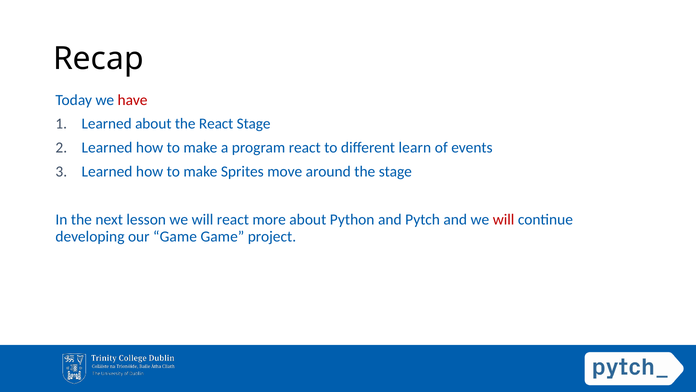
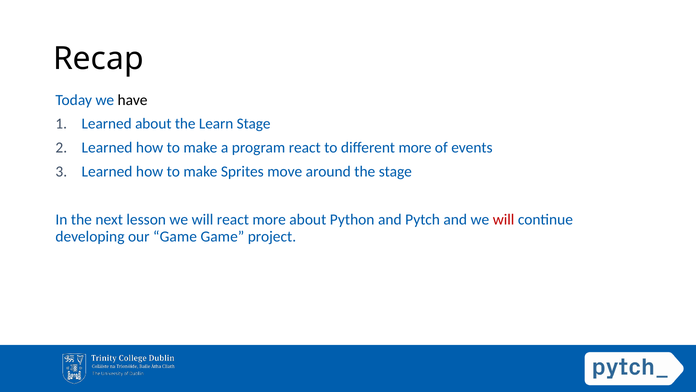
have colour: red -> black
the React: React -> Learn
different learn: learn -> more
